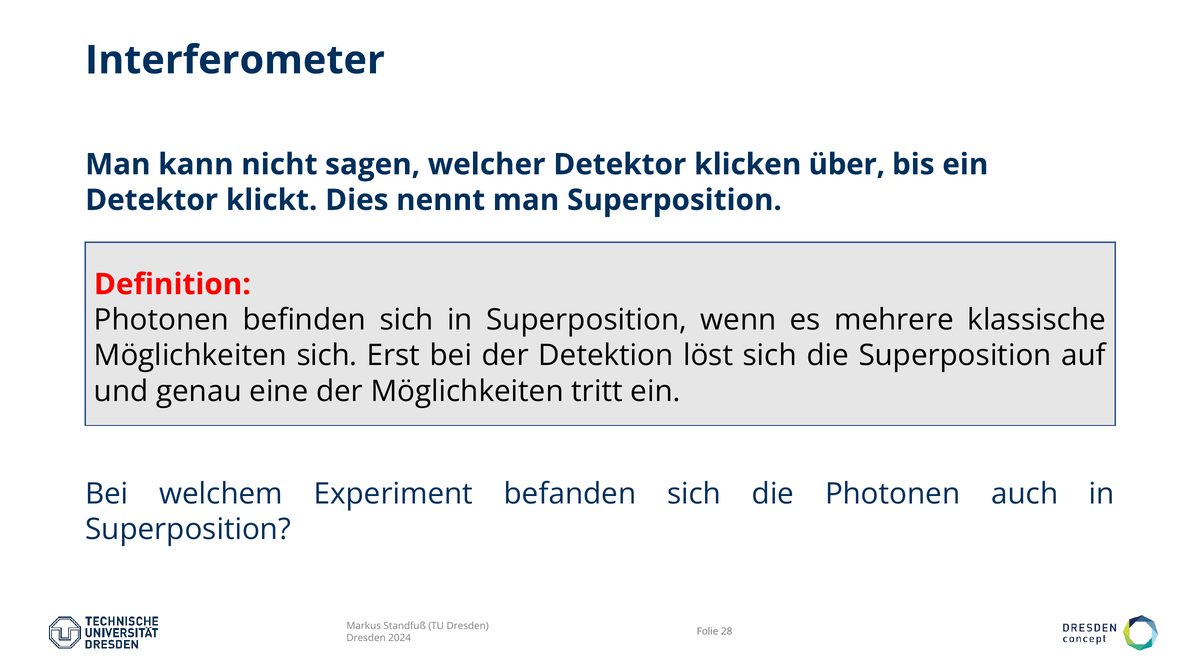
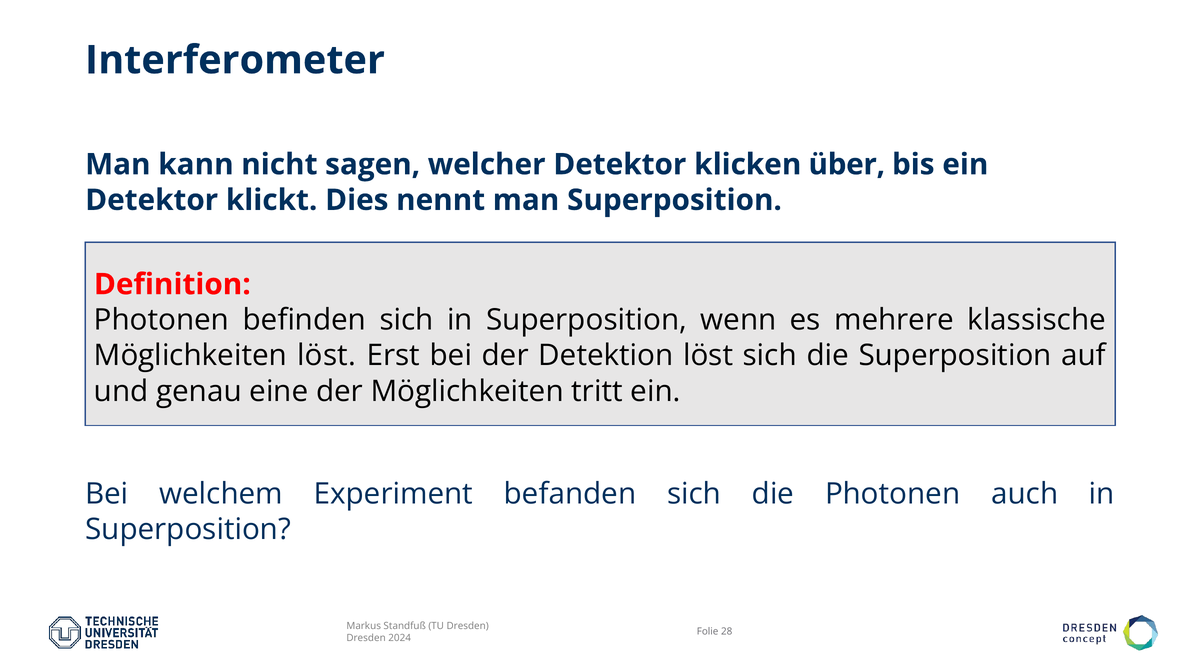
Möglichkeiten sich: sich -> löst
